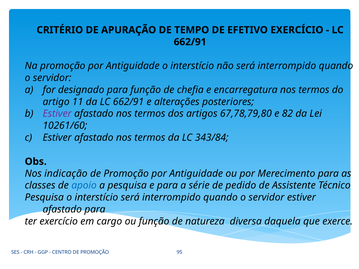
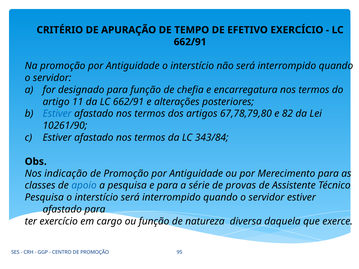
Estiver at (57, 114) colour: purple -> blue
10261/60: 10261/60 -> 10261/90
pedido: pedido -> provas
